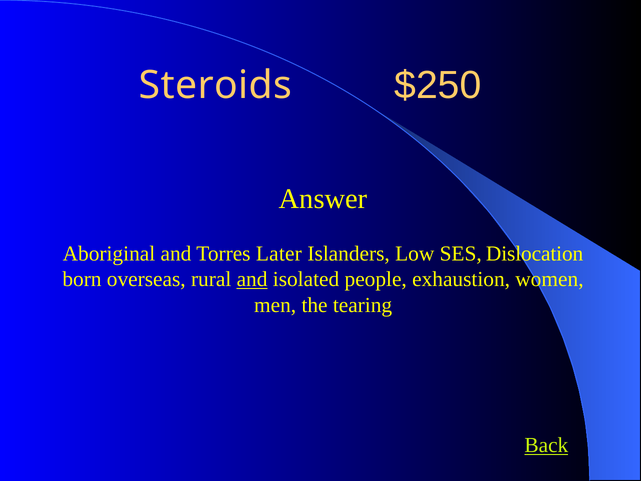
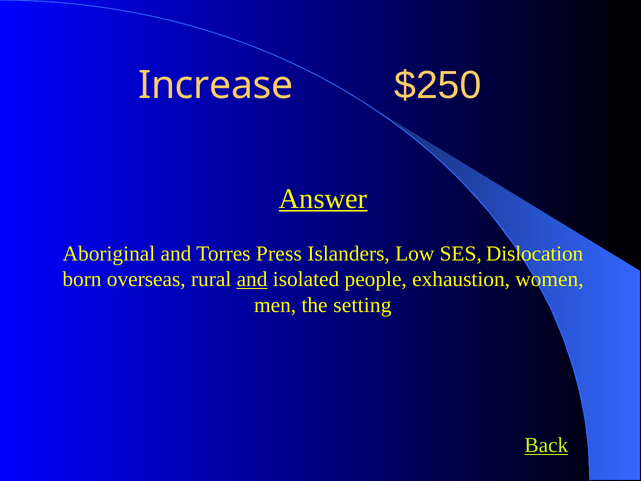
Steroids: Steroids -> Increase
Answer underline: none -> present
Later: Later -> Press
tearing: tearing -> setting
